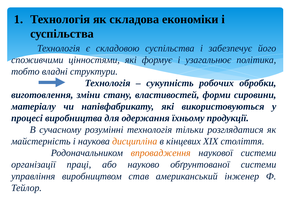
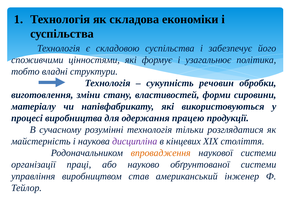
робочих: робочих -> речовин
їхньому: їхньому -> працею
дисципліна colour: orange -> purple
